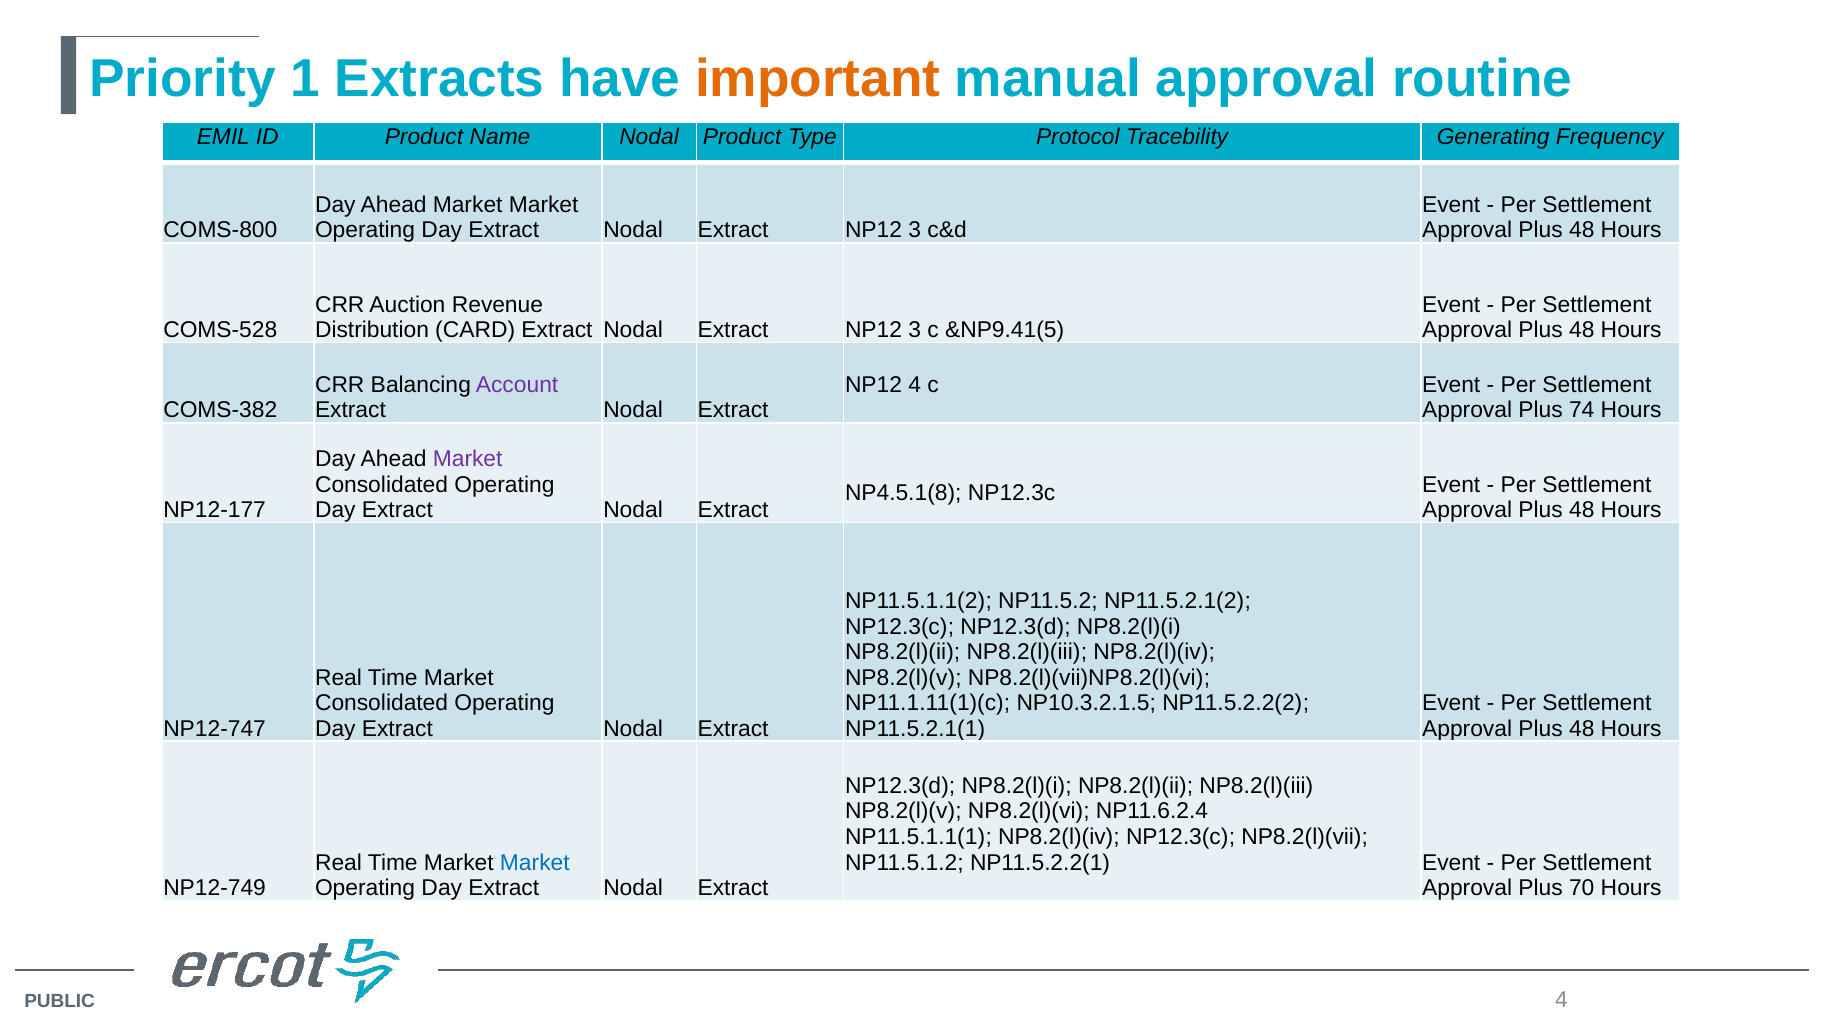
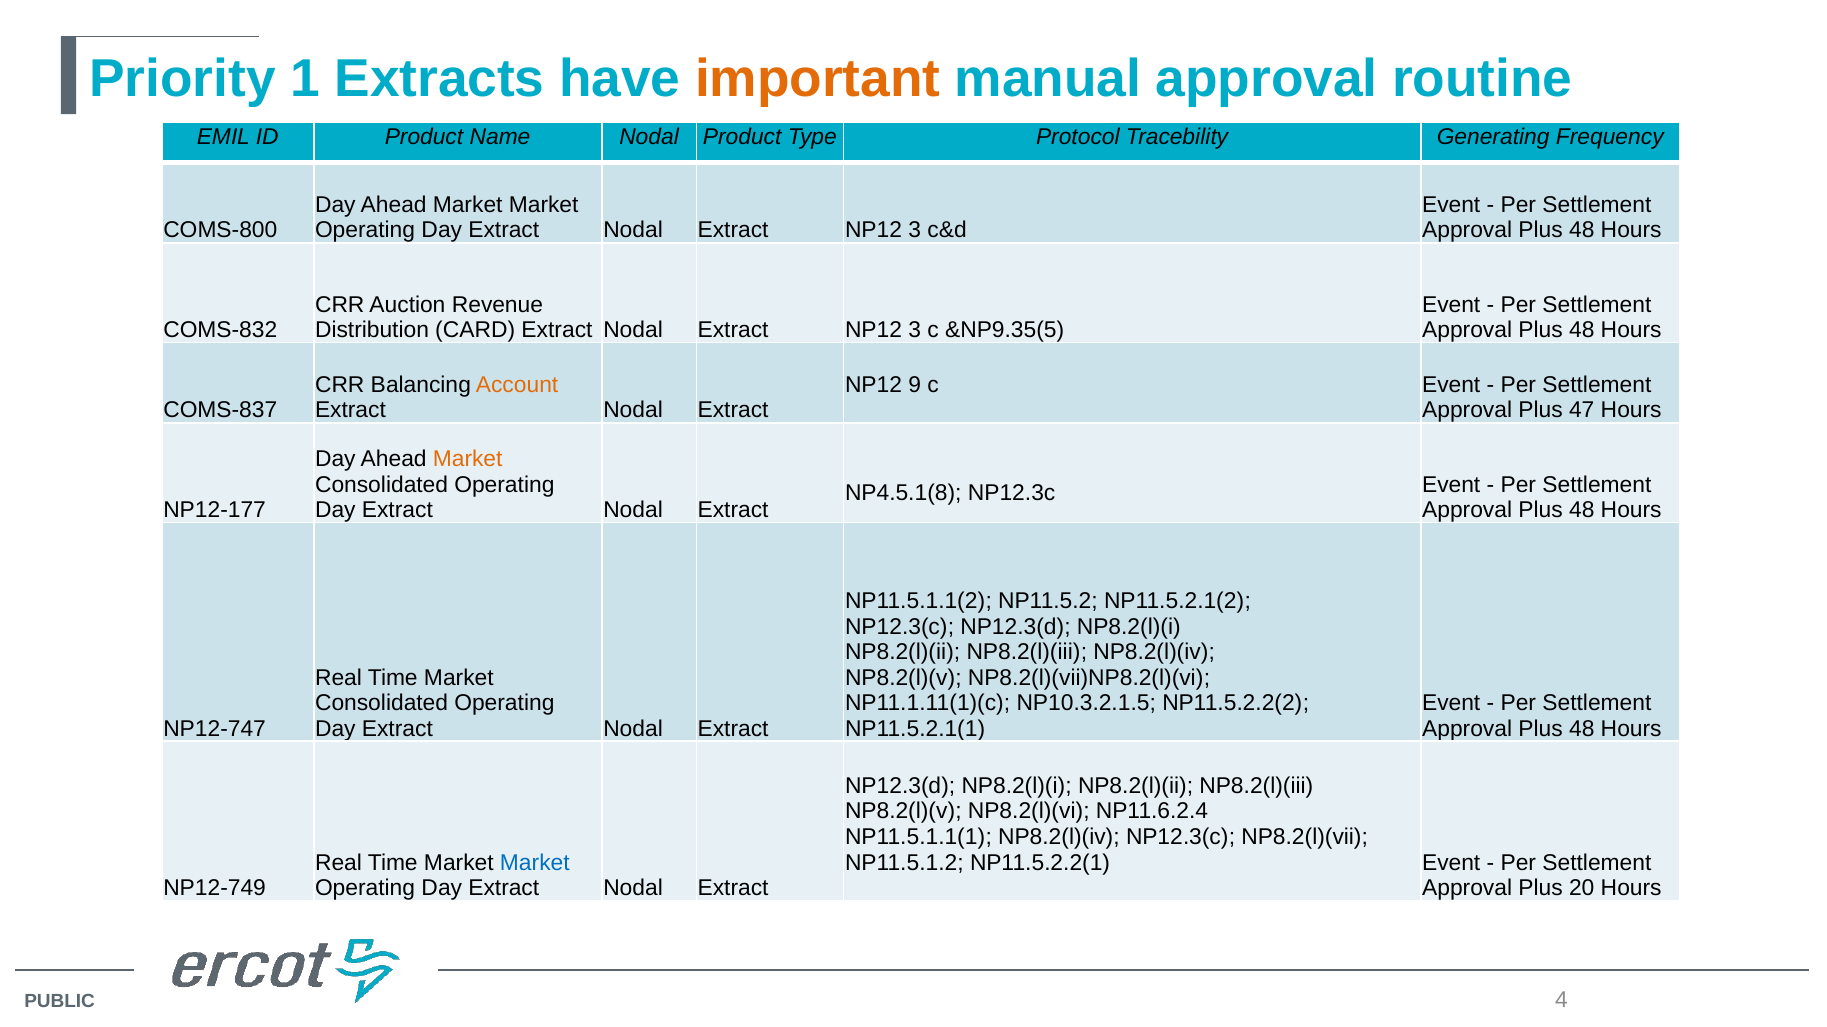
COMS-528: COMS-528 -> COMS-832
&NP9.41(5: &NP9.41(5 -> &NP9.35(5
Account colour: purple -> orange
NP12 4: 4 -> 9
COMS-382: COMS-382 -> COMS-837
74: 74 -> 47
Market at (468, 459) colour: purple -> orange
70: 70 -> 20
